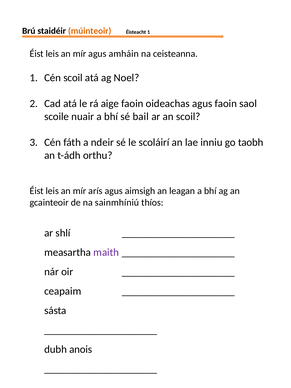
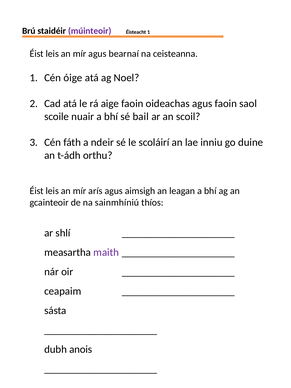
múinteoir colour: orange -> purple
amháin: amháin -> bearnaí
Cén scoil: scoil -> óige
taobh: taobh -> duine
